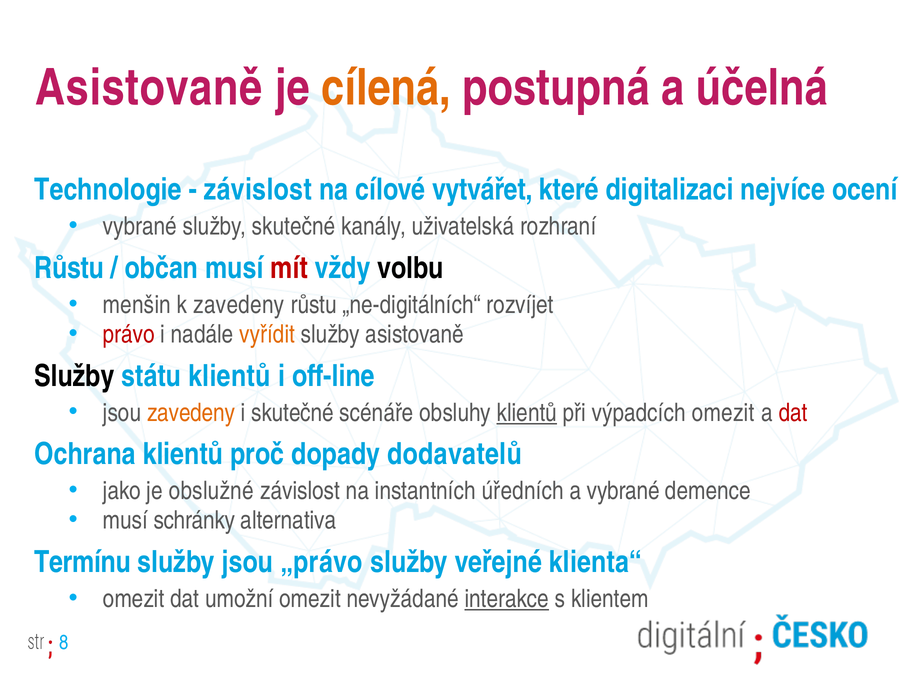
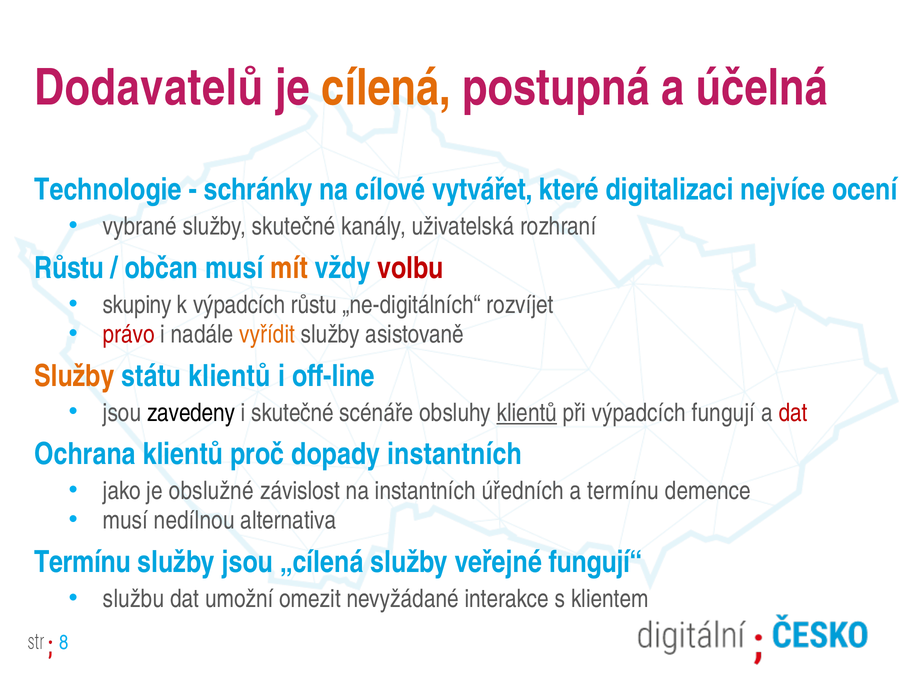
Asistovaně at (149, 88): Asistovaně -> Dodavatelů
závislost at (258, 190): závislost -> schránky
mít colour: red -> orange
volbu colour: black -> red
menšin: menšin -> skupiny
k zavedeny: zavedeny -> výpadcích
Služby at (74, 376) colour: black -> orange
zavedeny at (191, 413) colour: orange -> black
výpadcích omezit: omezit -> fungují
dopady dodavatelů: dodavatelů -> instantních
a vybrané: vybrané -> termínu
schránky: schránky -> nedílnou
„právo: „právo -> „cílená
klienta“: klienta“ -> fungují“
omezit at (134, 599): omezit -> službu
interakce underline: present -> none
